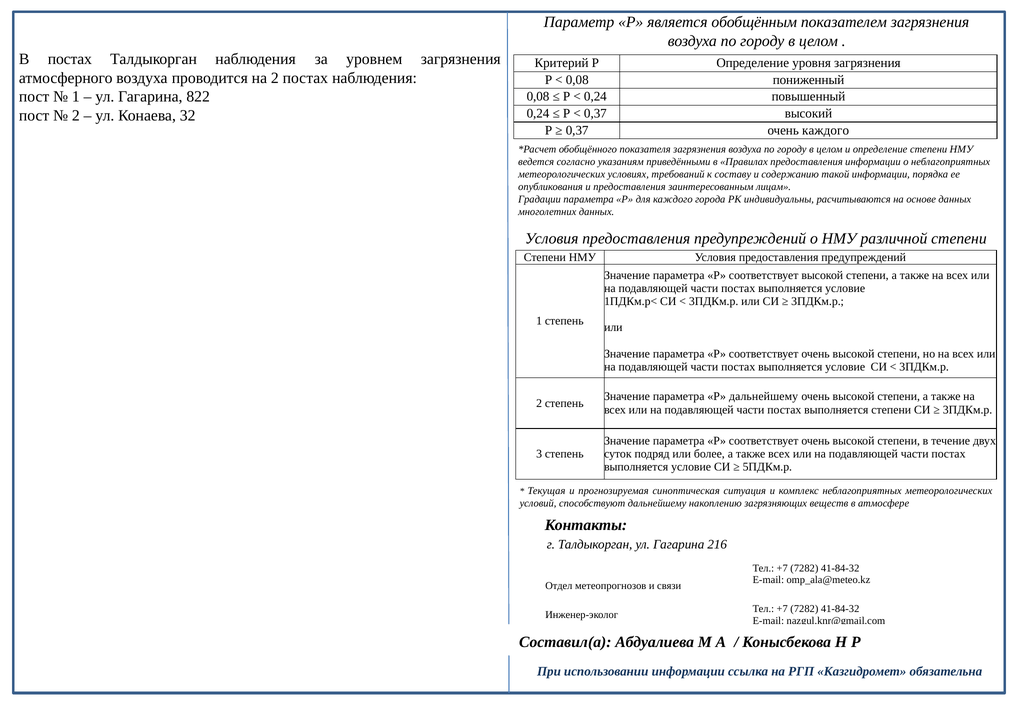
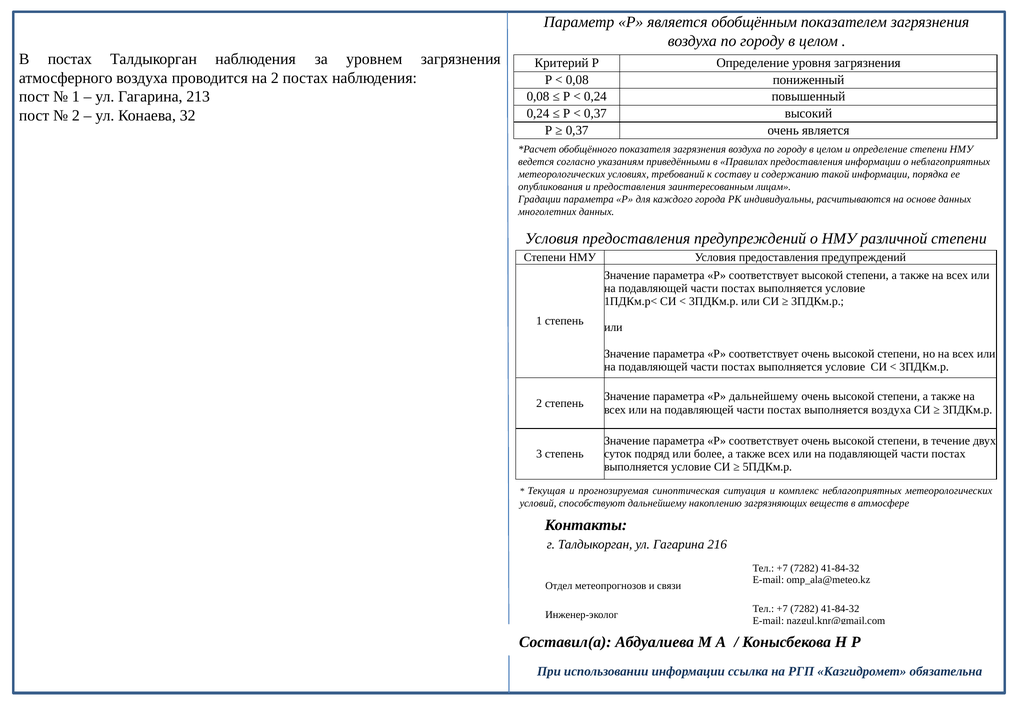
822: 822 -> 213
очень каждого: каждого -> является
выполняется степени: степени -> воздуха
